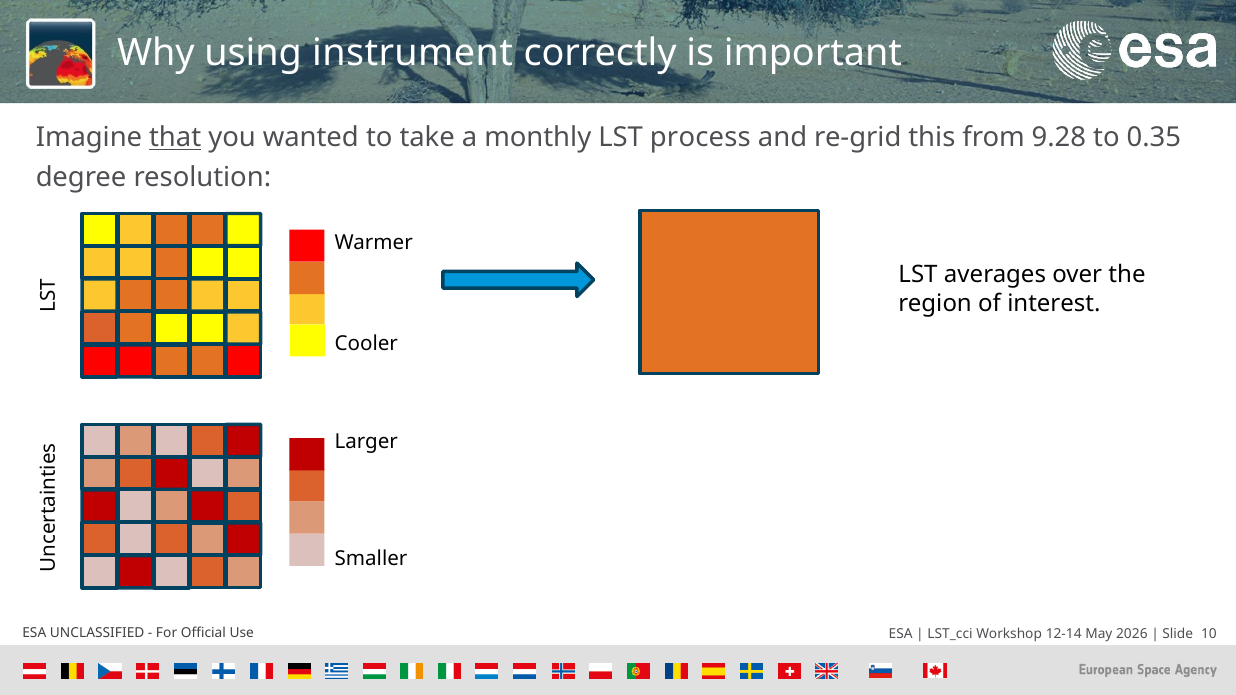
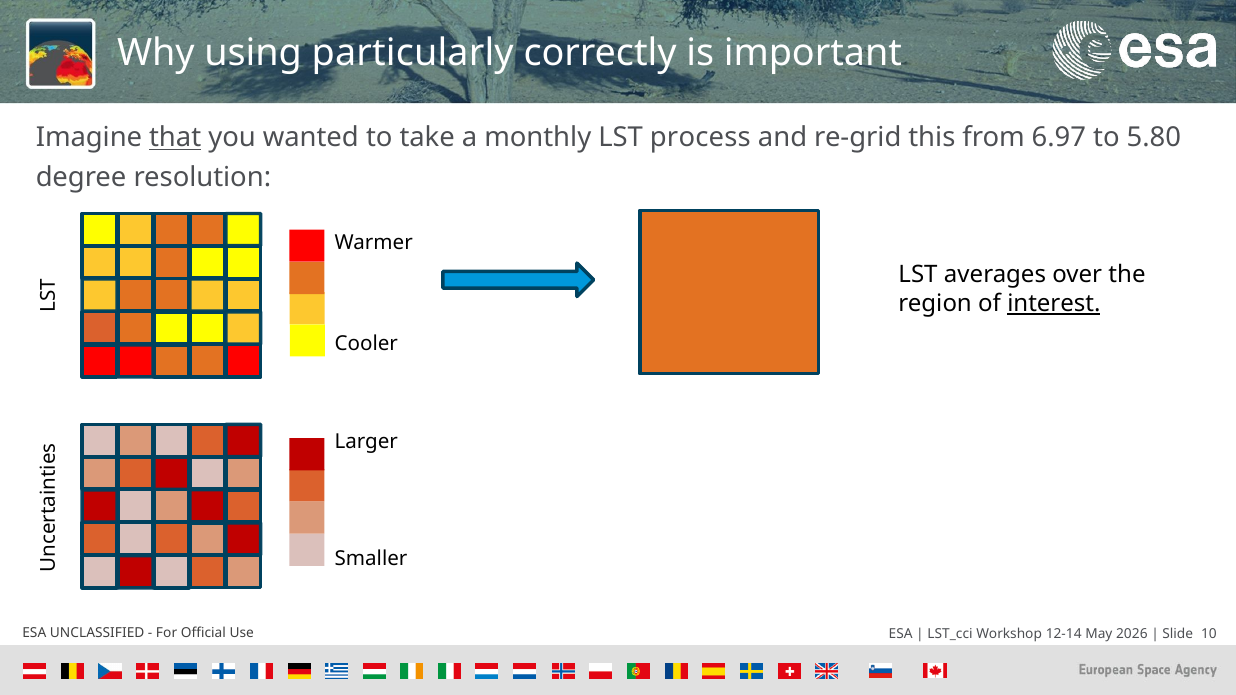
instrument: instrument -> particularly
9.28: 9.28 -> 6.97
0.35: 0.35 -> 5.80
interest underline: none -> present
